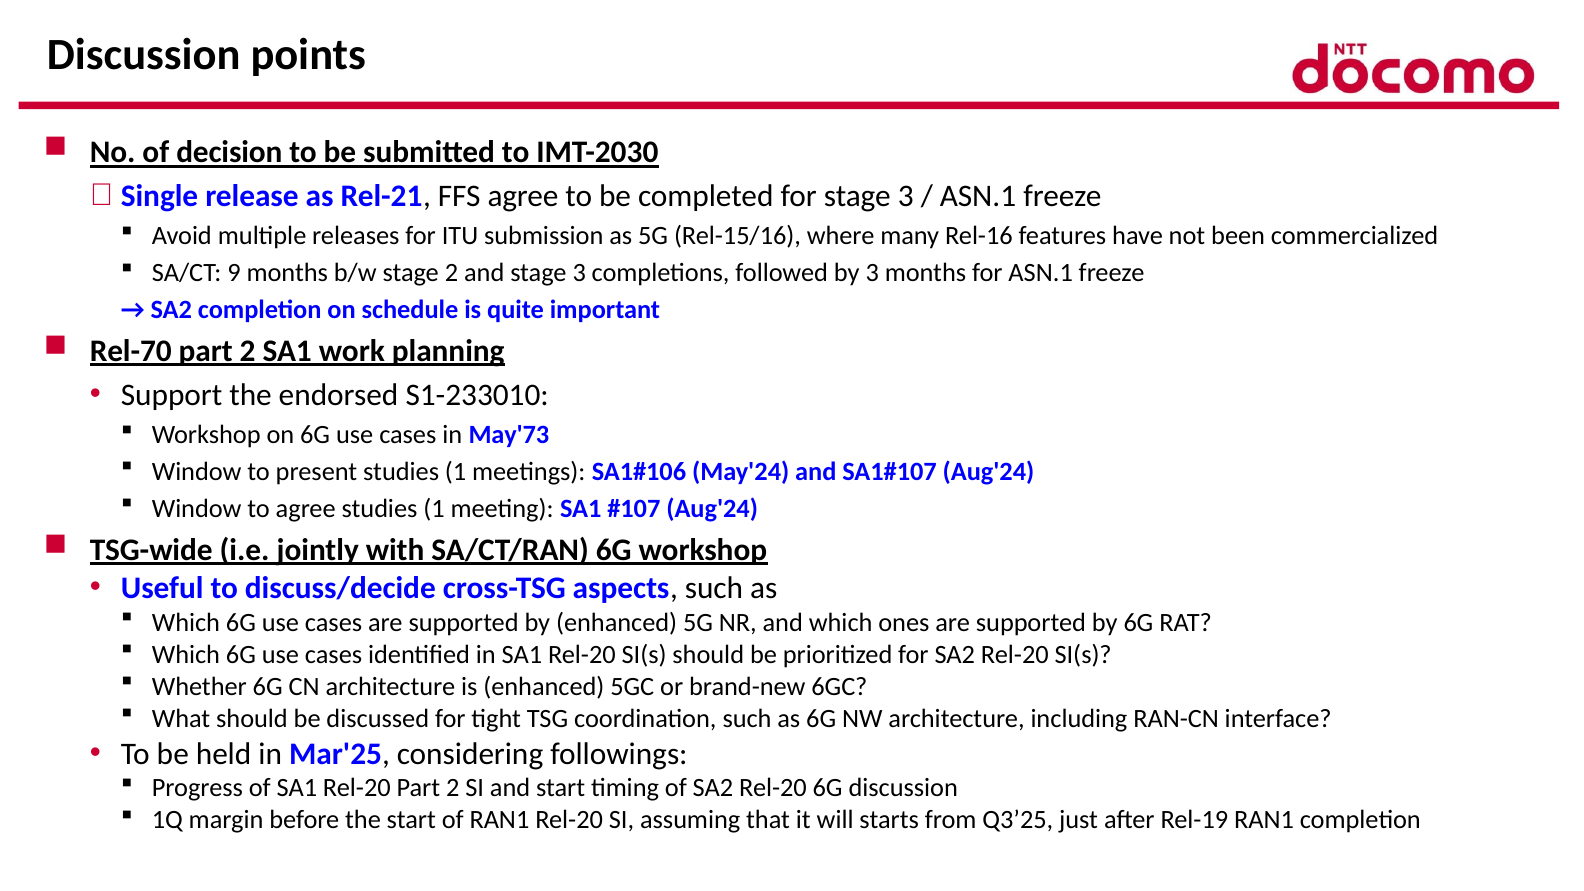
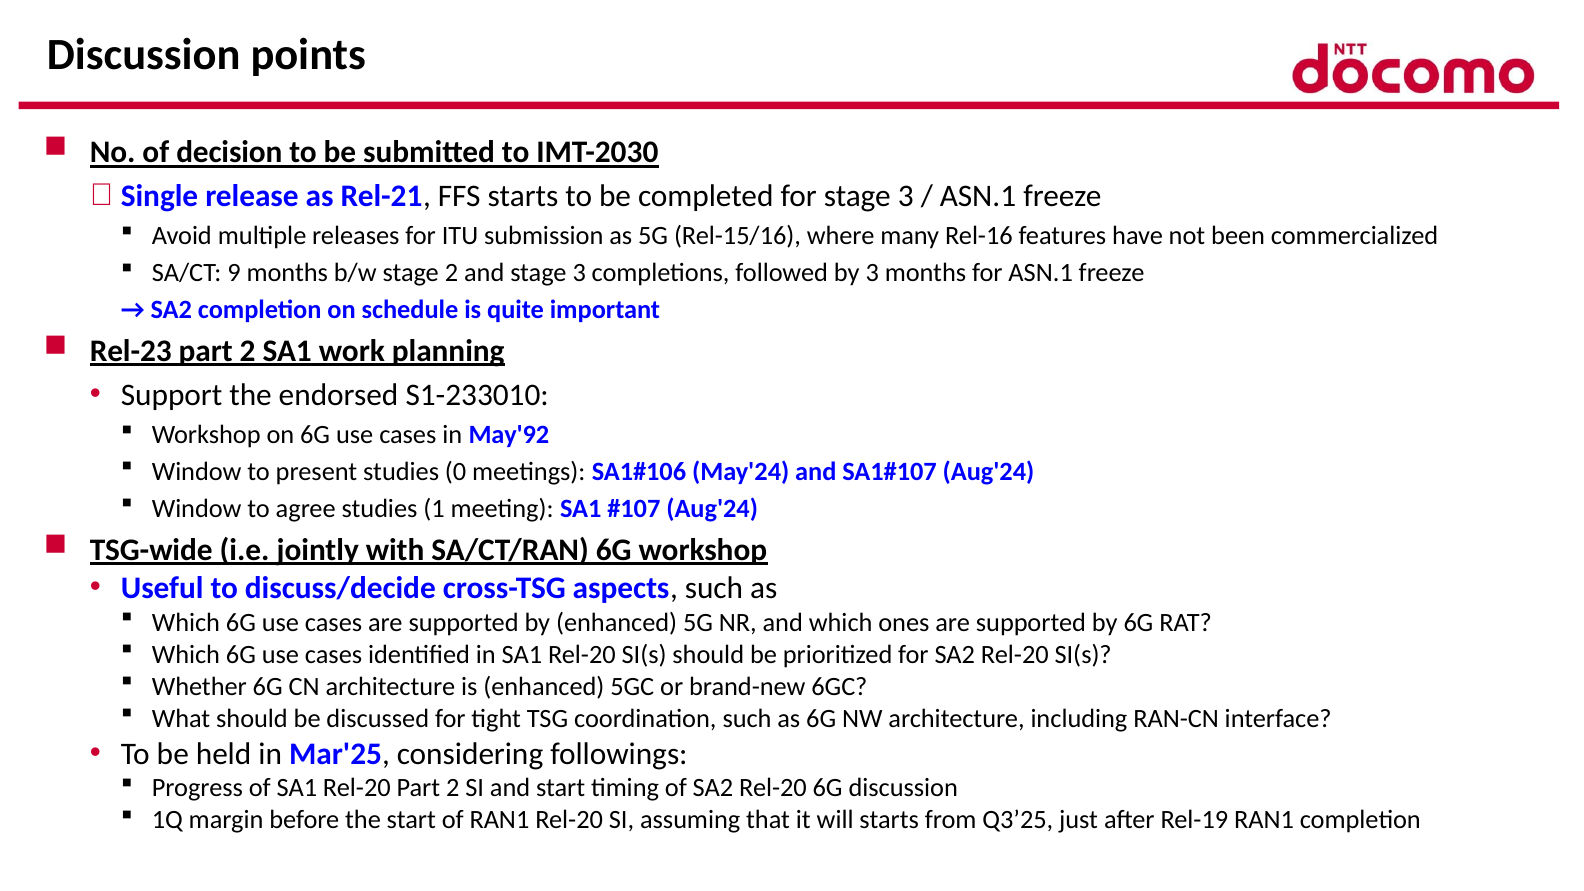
FFS agree: agree -> starts
Rel-70: Rel-70 -> Rel-23
May'73: May'73 -> May'92
present studies 1: 1 -> 0
